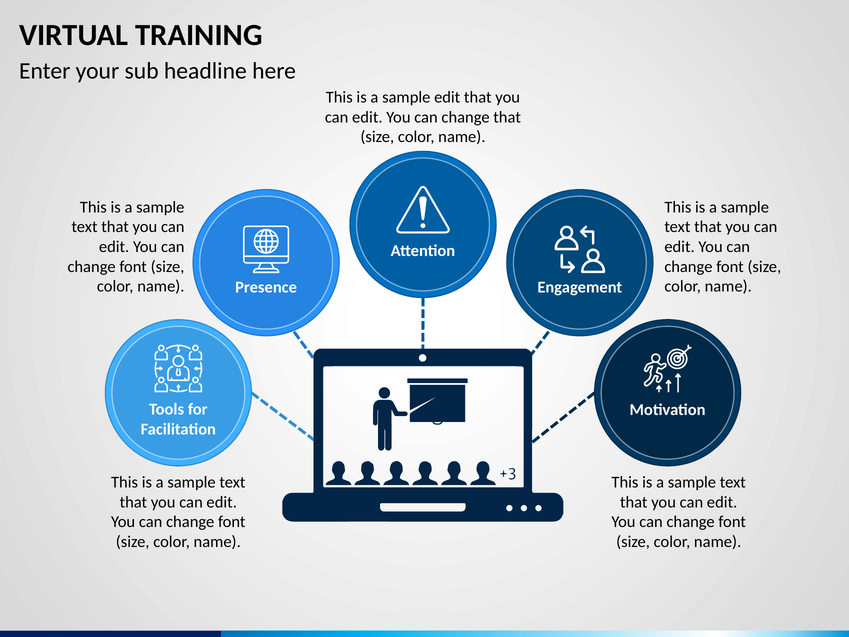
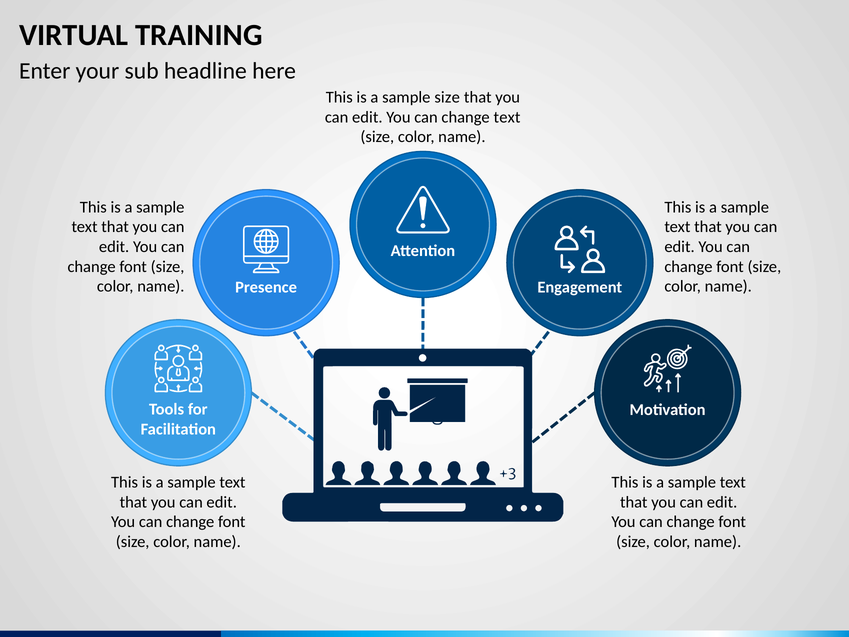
sample edit: edit -> size
change that: that -> text
